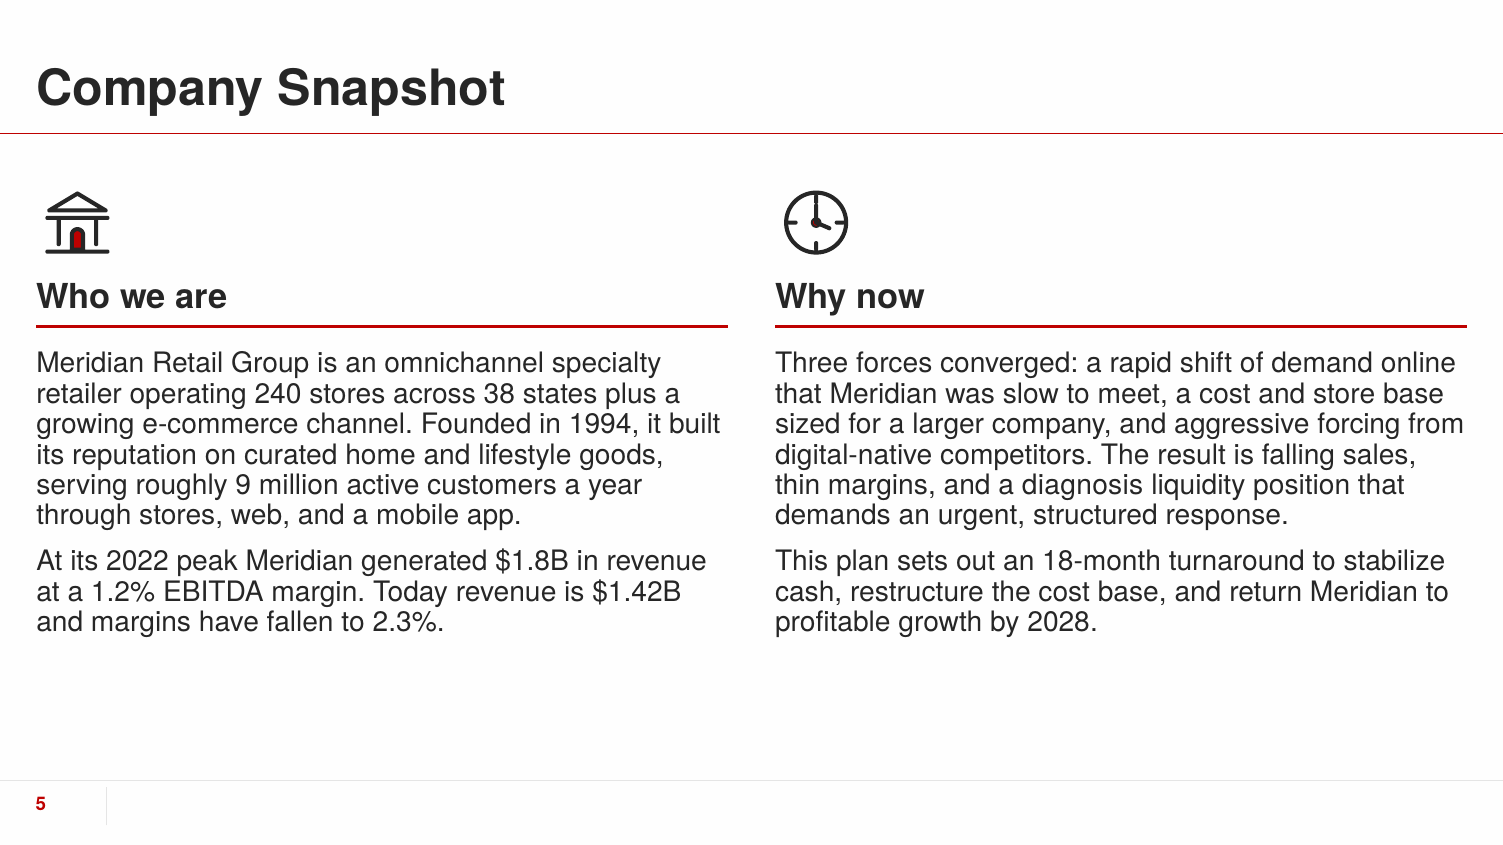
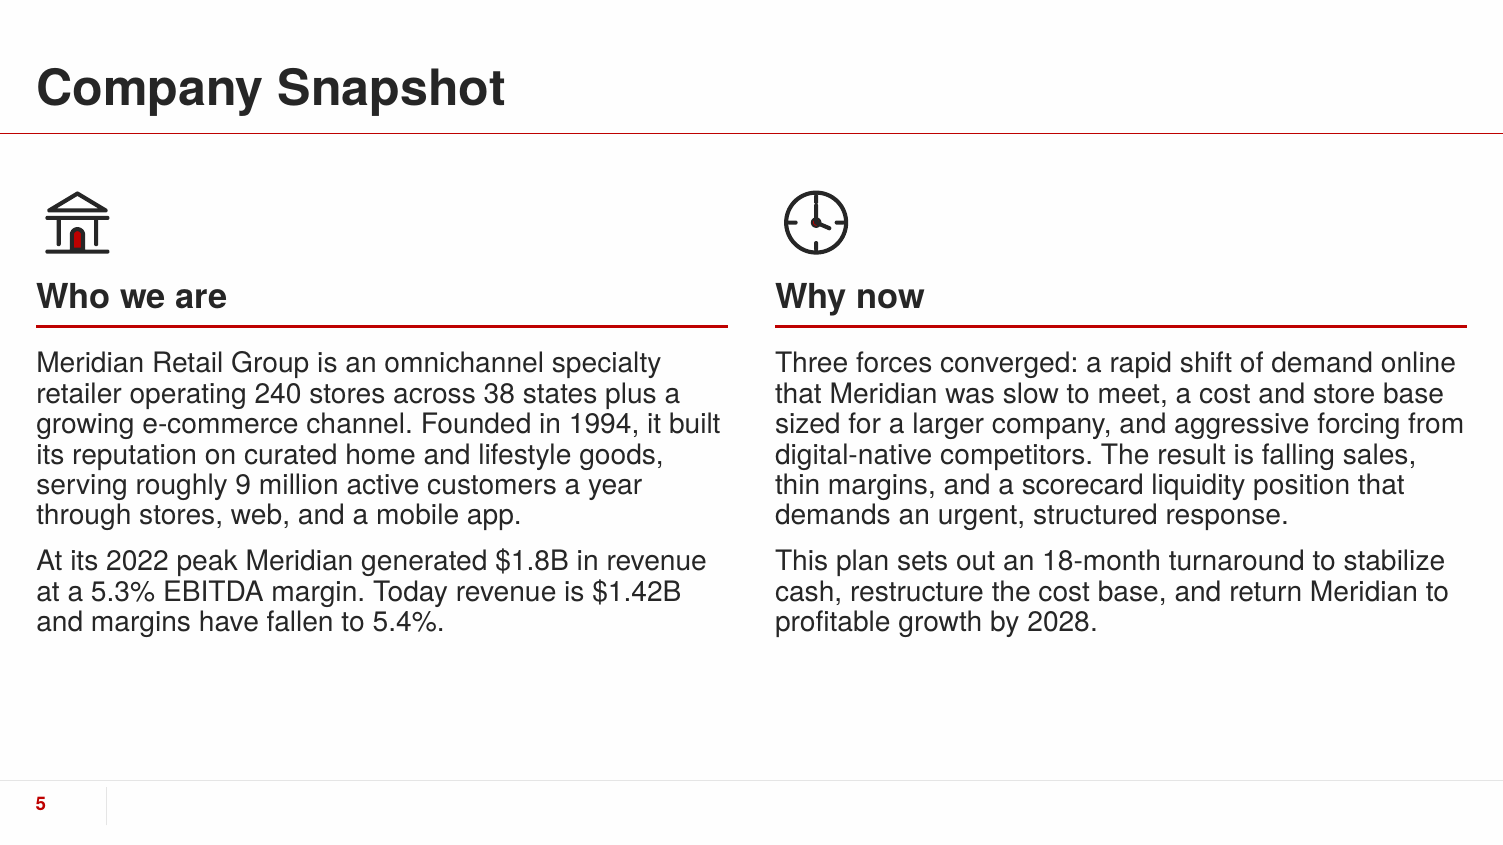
diagnosis: diagnosis -> scorecard
1.2%: 1.2% -> 5.3%
2.3%: 2.3% -> 5.4%
